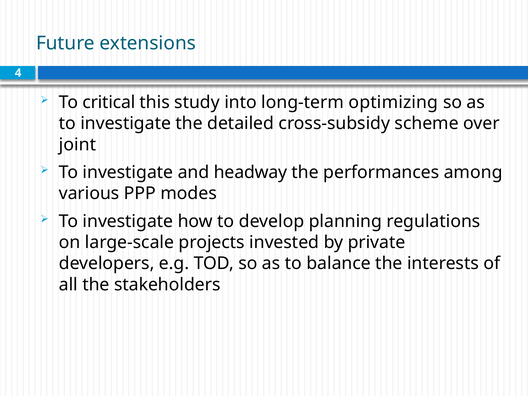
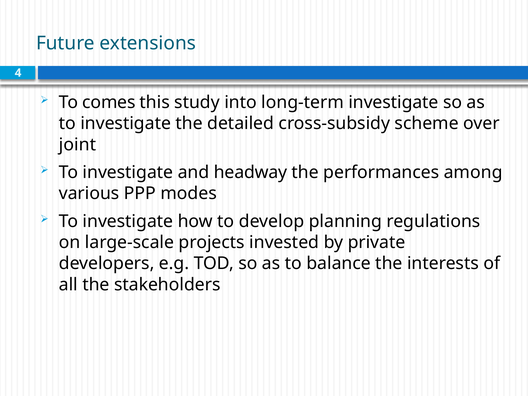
critical: critical -> comes
long-term optimizing: optimizing -> investigate
